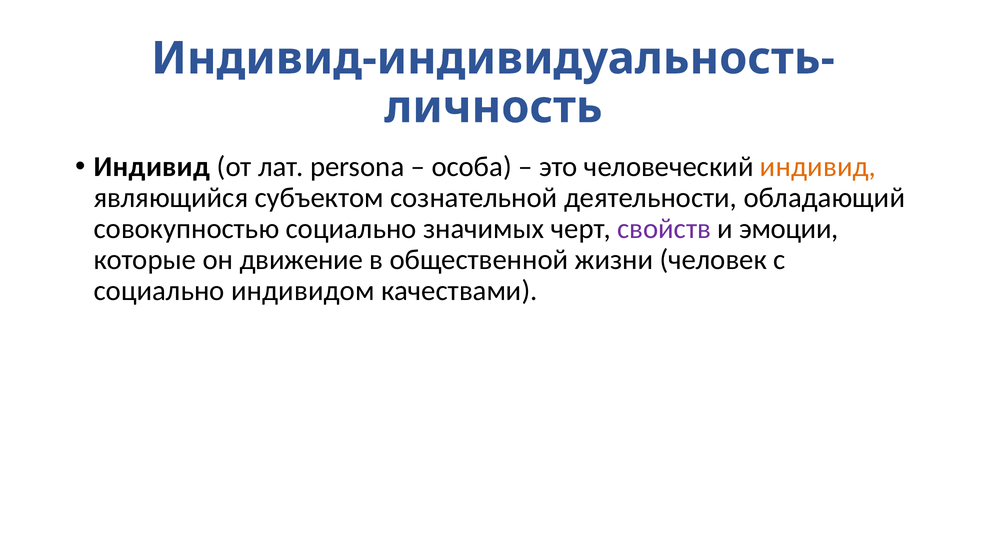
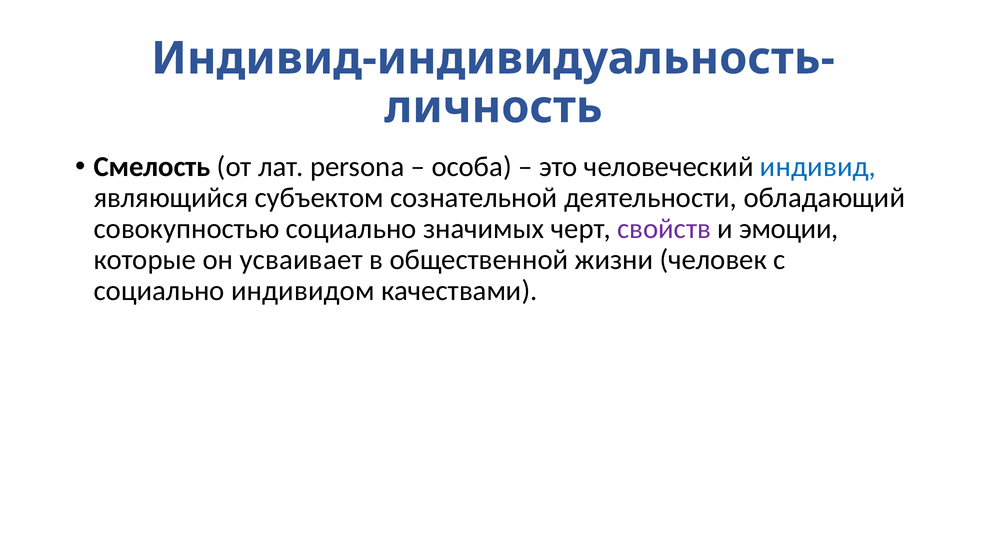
Индивид at (152, 167): Индивид -> Смелость
индивид at (818, 167) colour: orange -> blue
движение: движение -> усваивает
